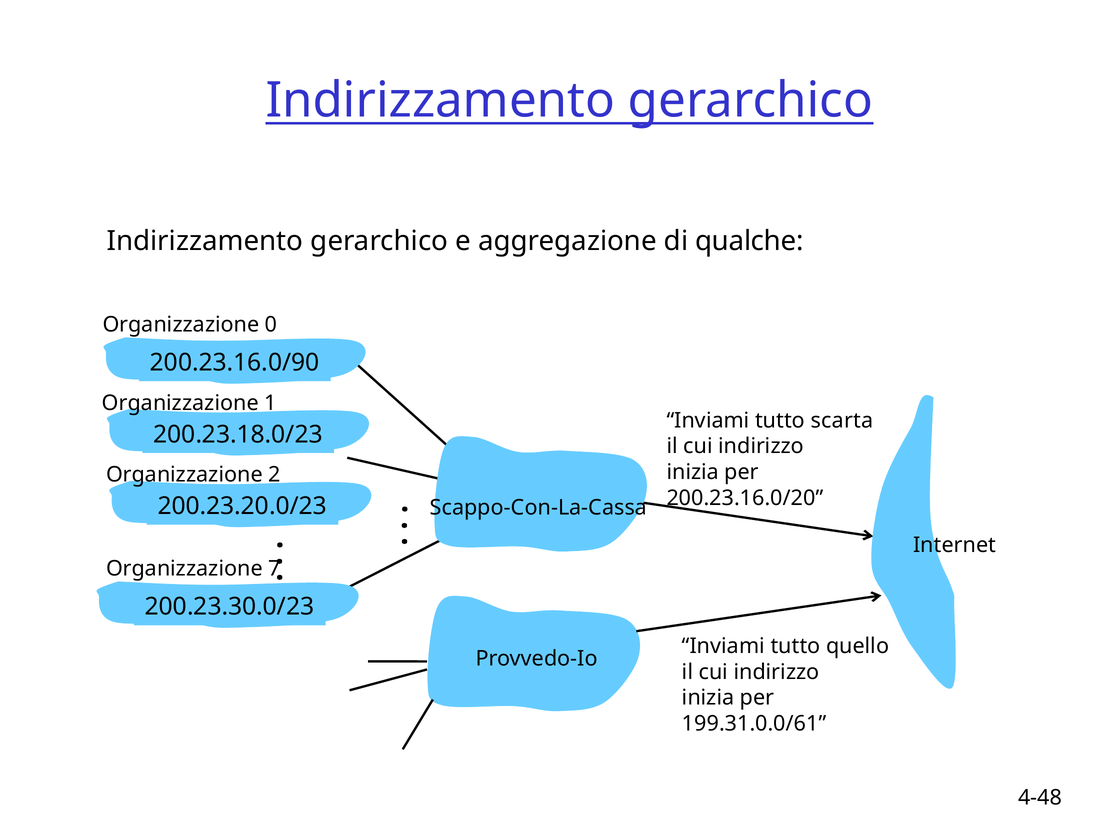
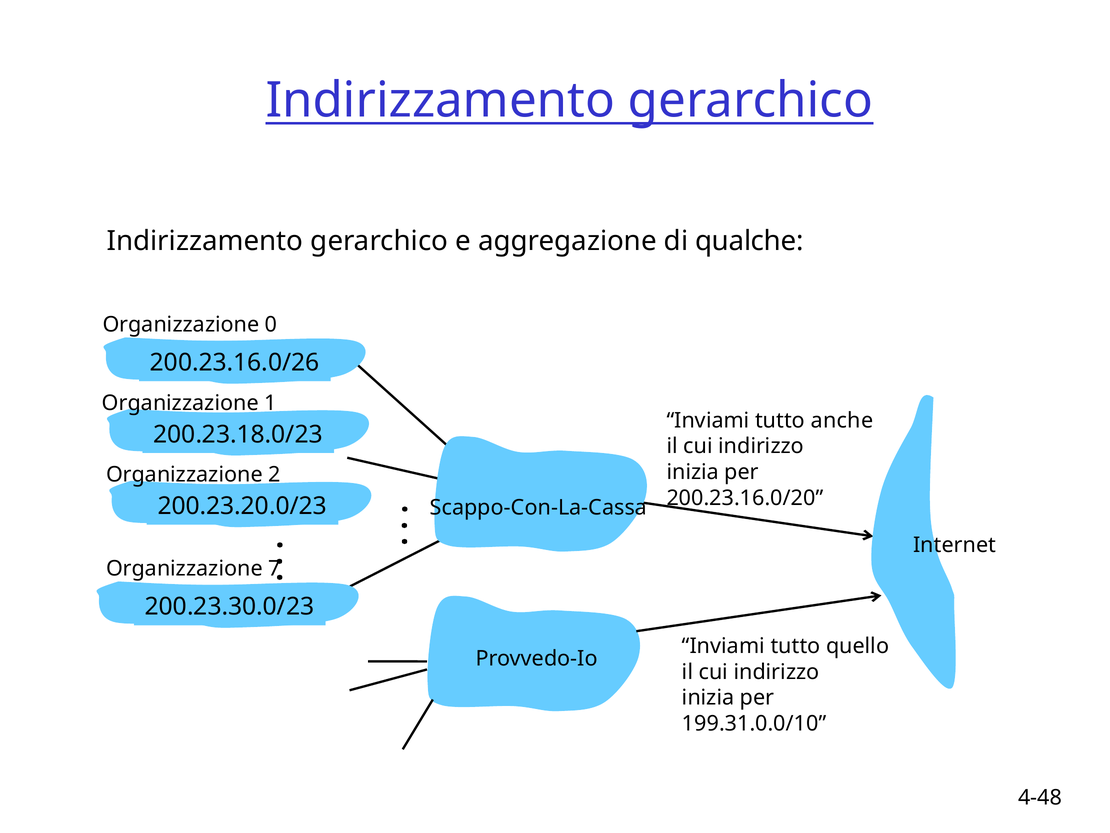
200.23.16.0/90: 200.23.16.0/90 -> 200.23.16.0/26
scarta: scarta -> anche
199.31.0.0/61: 199.31.0.0/61 -> 199.31.0.0/10
